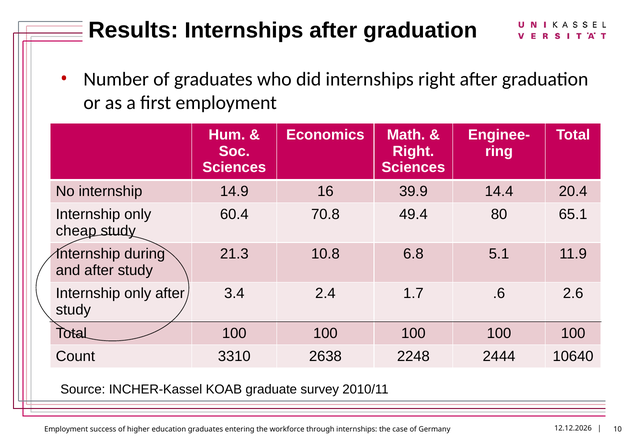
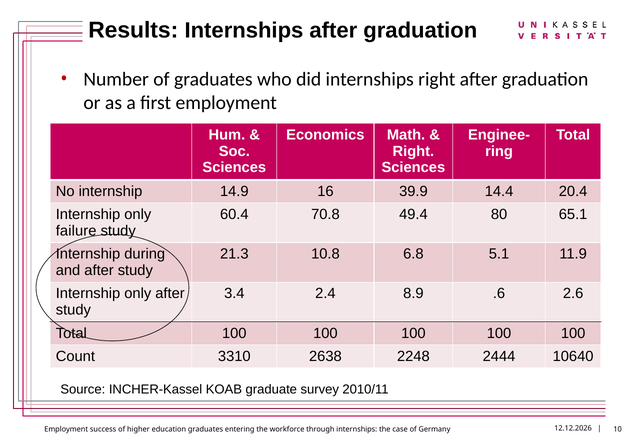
cheap: cheap -> failure
1.7: 1.7 -> 8.9
